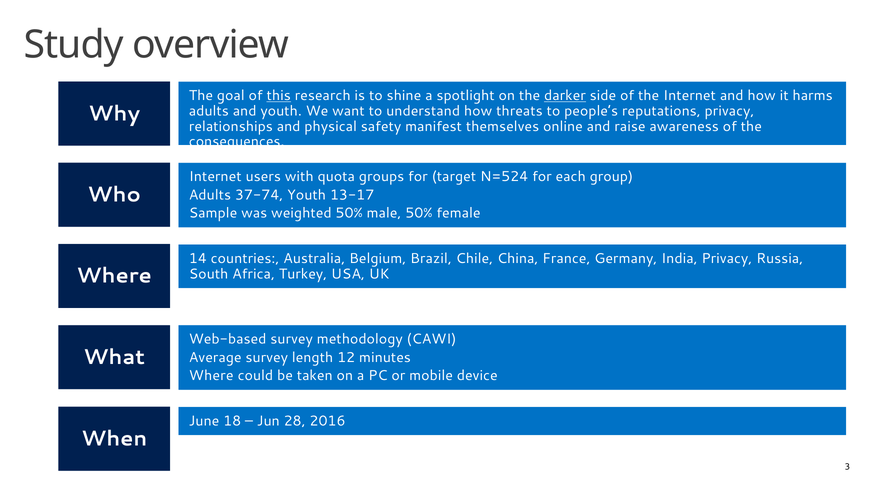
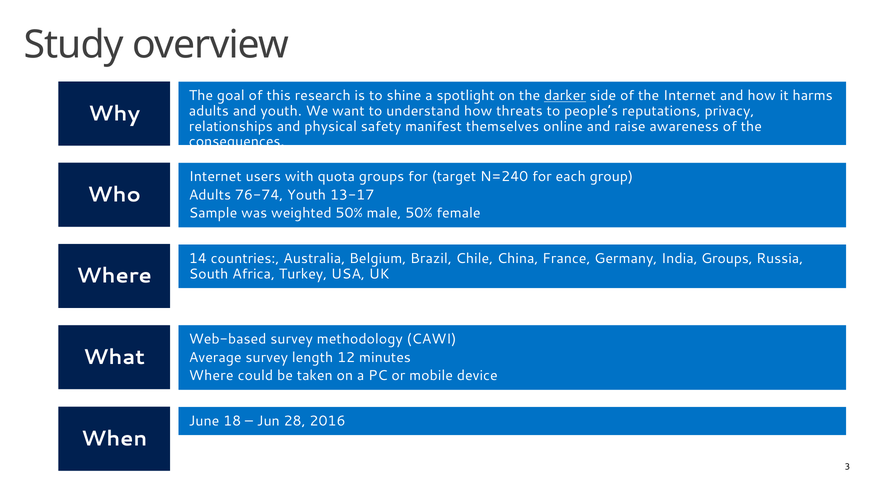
this underline: present -> none
N=524: N=524 -> N=240
37-74: 37-74 -> 76-74
India Privacy: Privacy -> Groups
